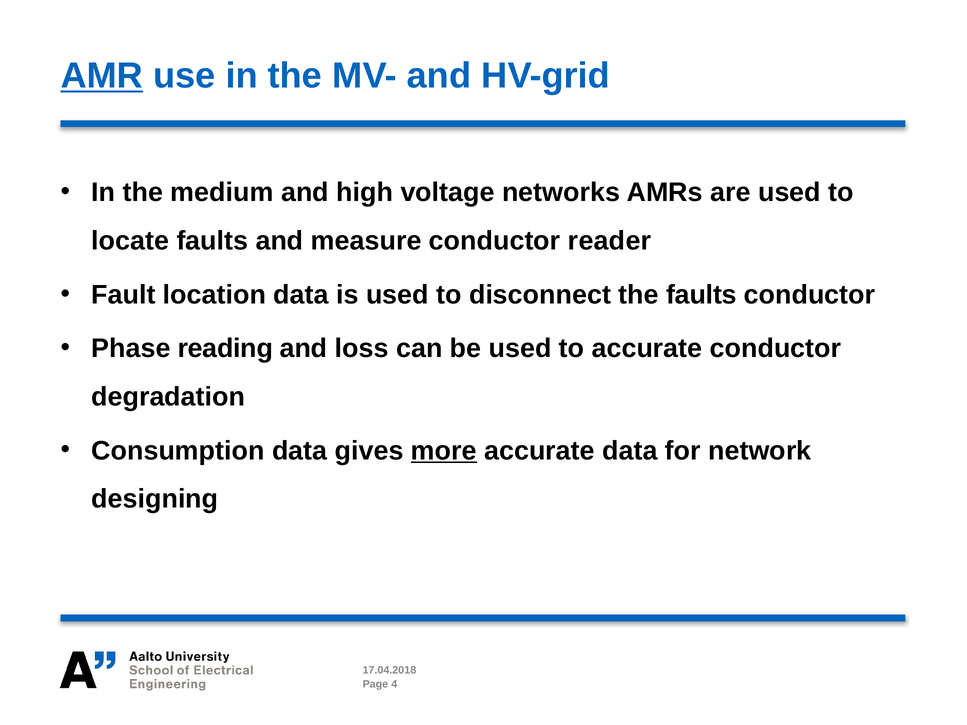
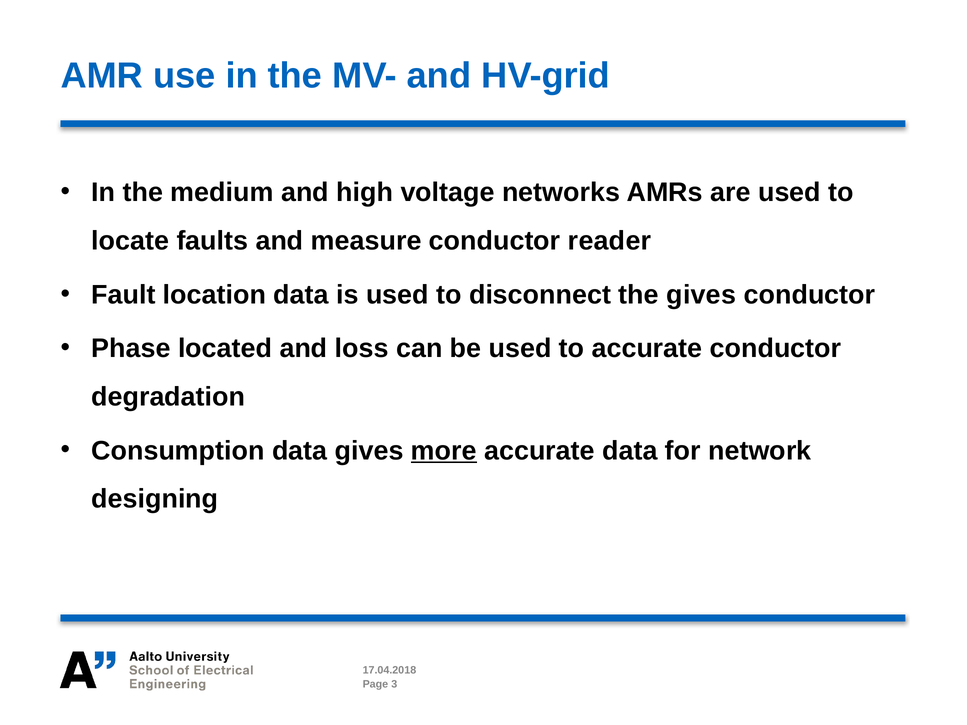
AMR underline: present -> none
the faults: faults -> gives
reading: reading -> located
4: 4 -> 3
